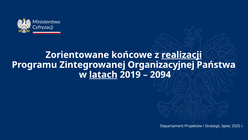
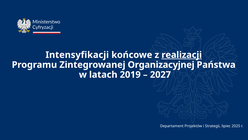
Zorientowane: Zorientowane -> Intensyfikacji
latach underline: present -> none
2094: 2094 -> 2027
